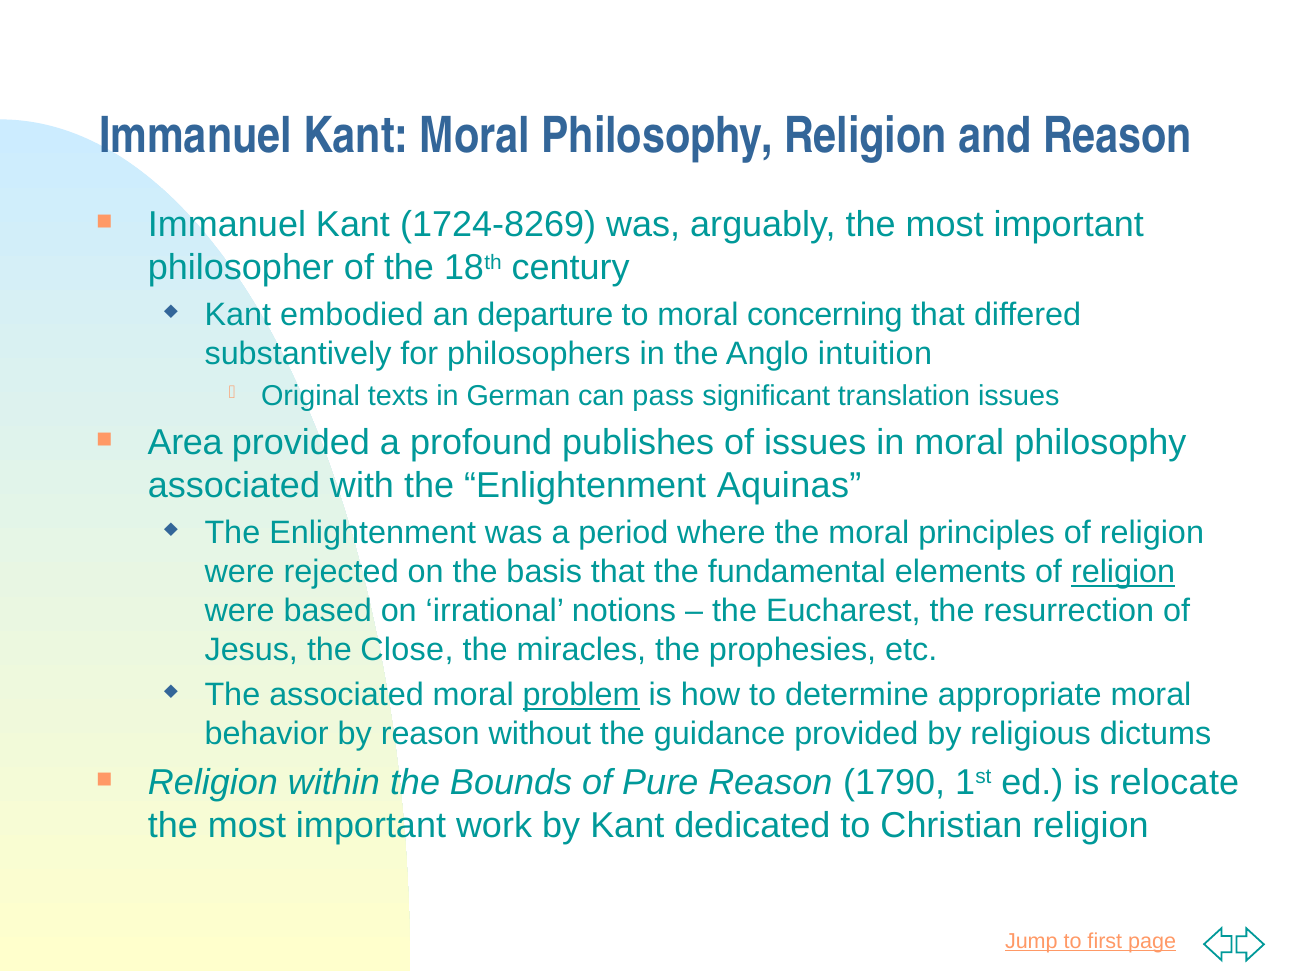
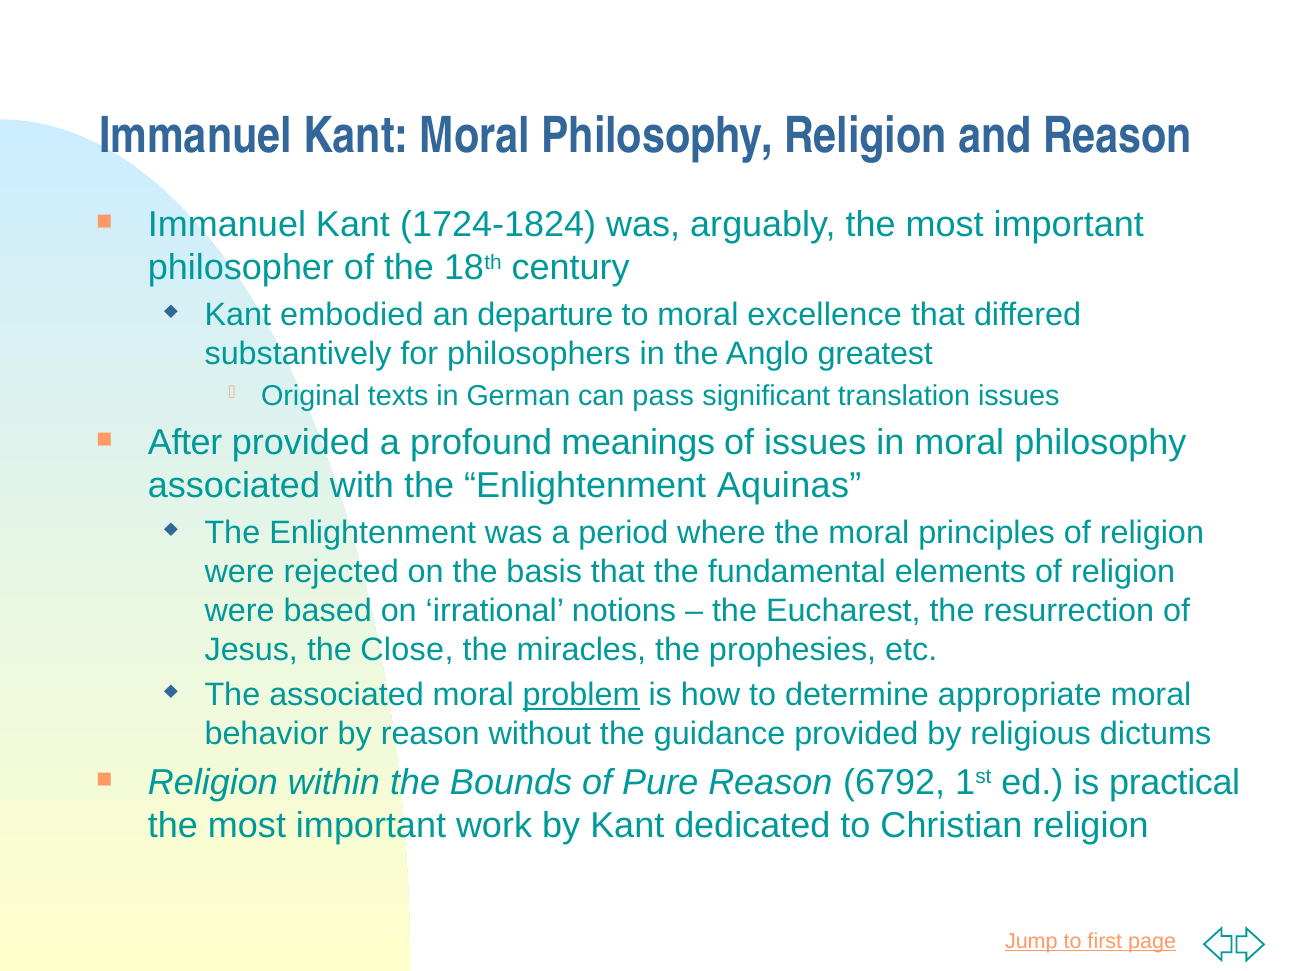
1724-8269: 1724-8269 -> 1724-1824
concerning: concerning -> excellence
intuition: intuition -> greatest
Area: Area -> After
publishes: publishes -> meanings
religion at (1123, 572) underline: present -> none
1790: 1790 -> 6792
relocate: relocate -> practical
